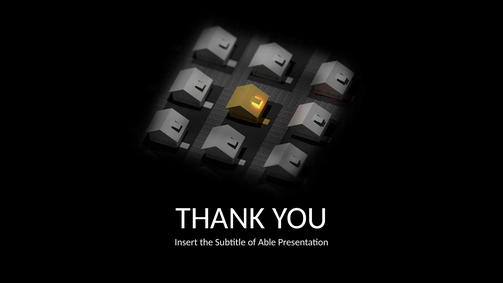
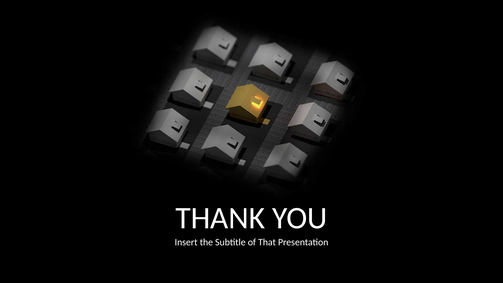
Able: Able -> That
